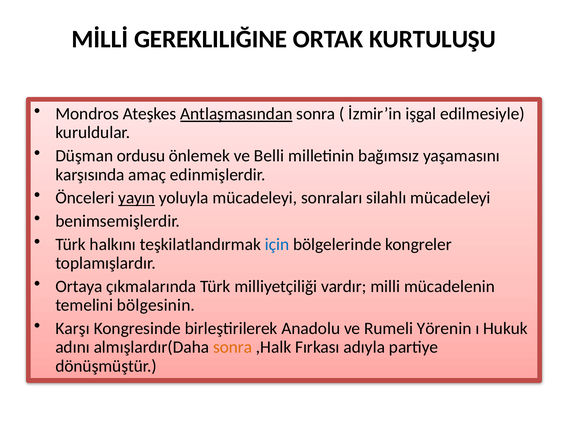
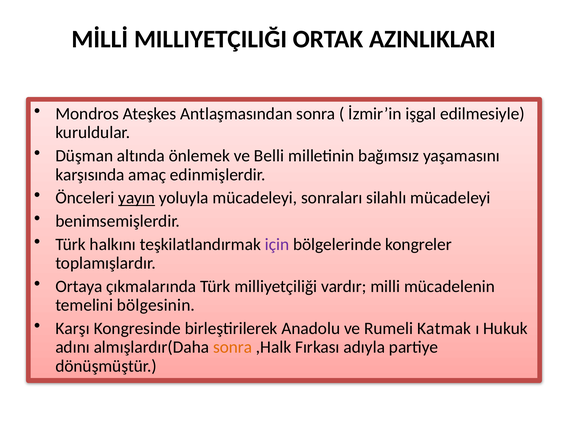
MİLLİ GEREKLILIĞINE: GEREKLILIĞINE -> MILLIYETÇILIĞI
KURTULUŞU: KURTULUŞU -> AZINLIKLARI
Antlaşmasından underline: present -> none
ordusu: ordusu -> altında
için colour: blue -> purple
Yörenin: Yörenin -> Katmak
